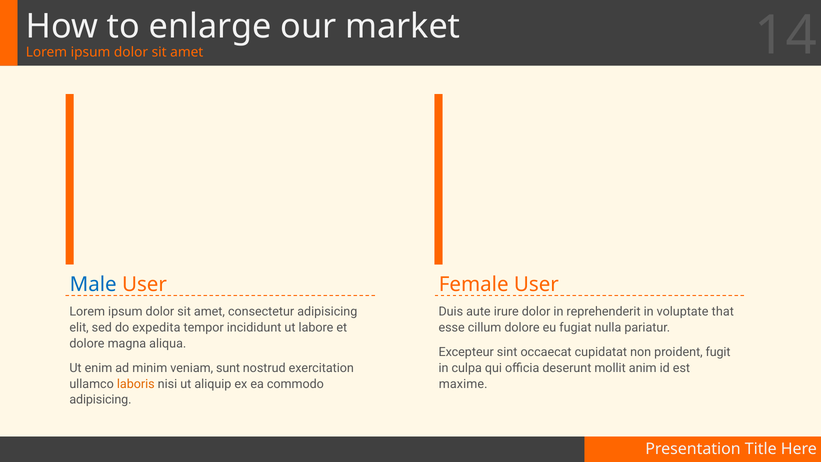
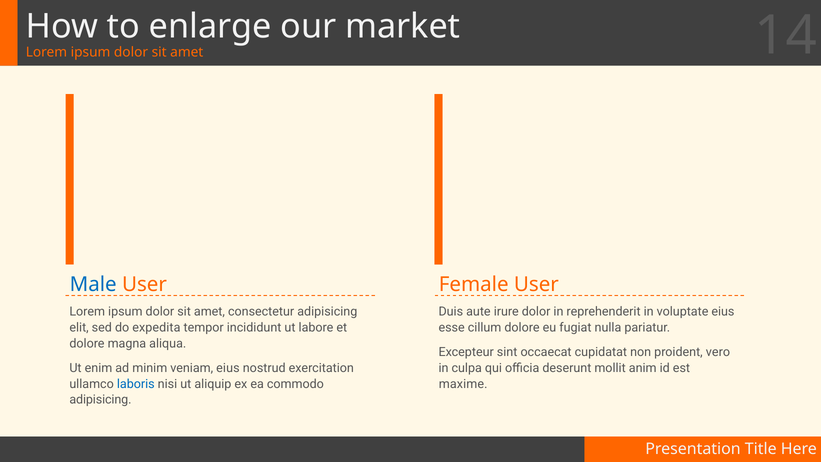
voluptate that: that -> eius
fugit: fugit -> vero
veniam sunt: sunt -> eius
laboris colour: orange -> blue
